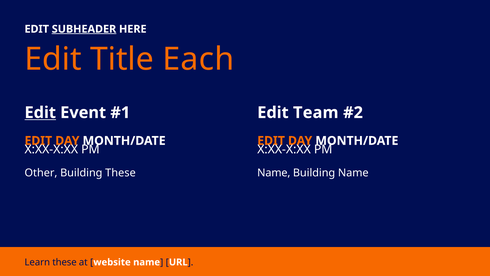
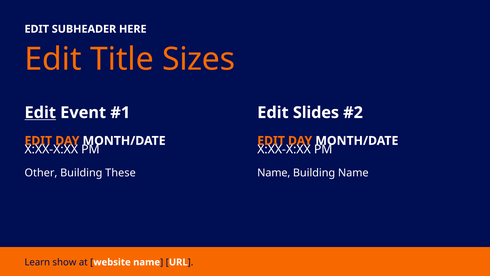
SUBHEADER underline: present -> none
Each: Each -> Sizes
Team: Team -> Slides
Learn these: these -> show
